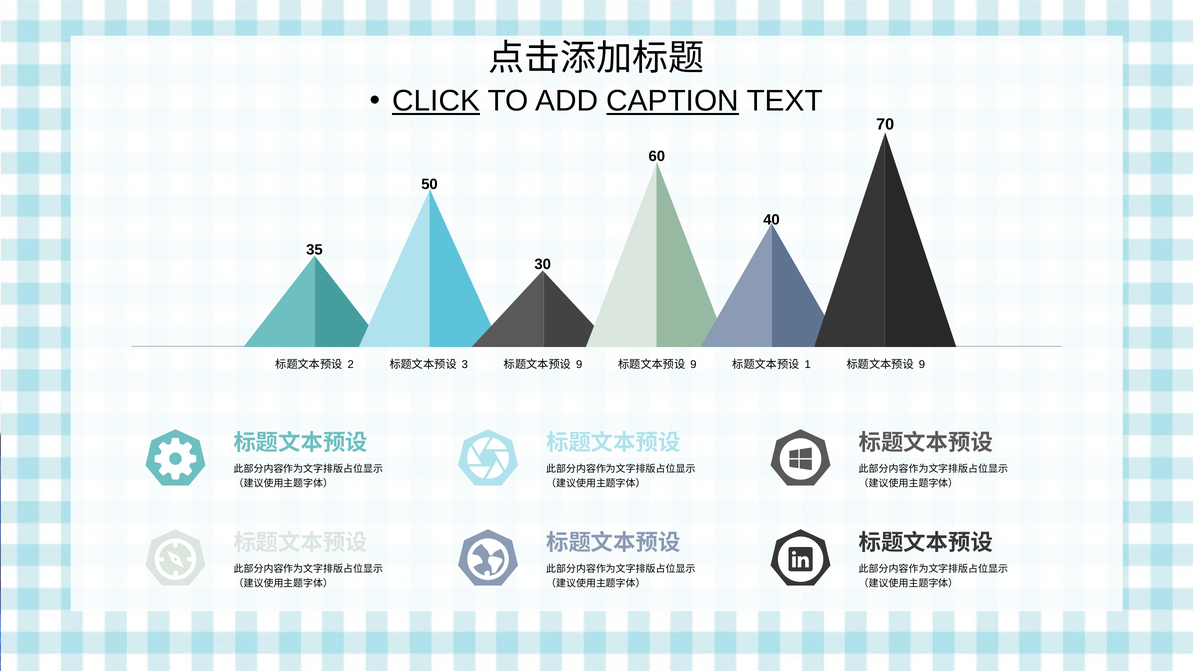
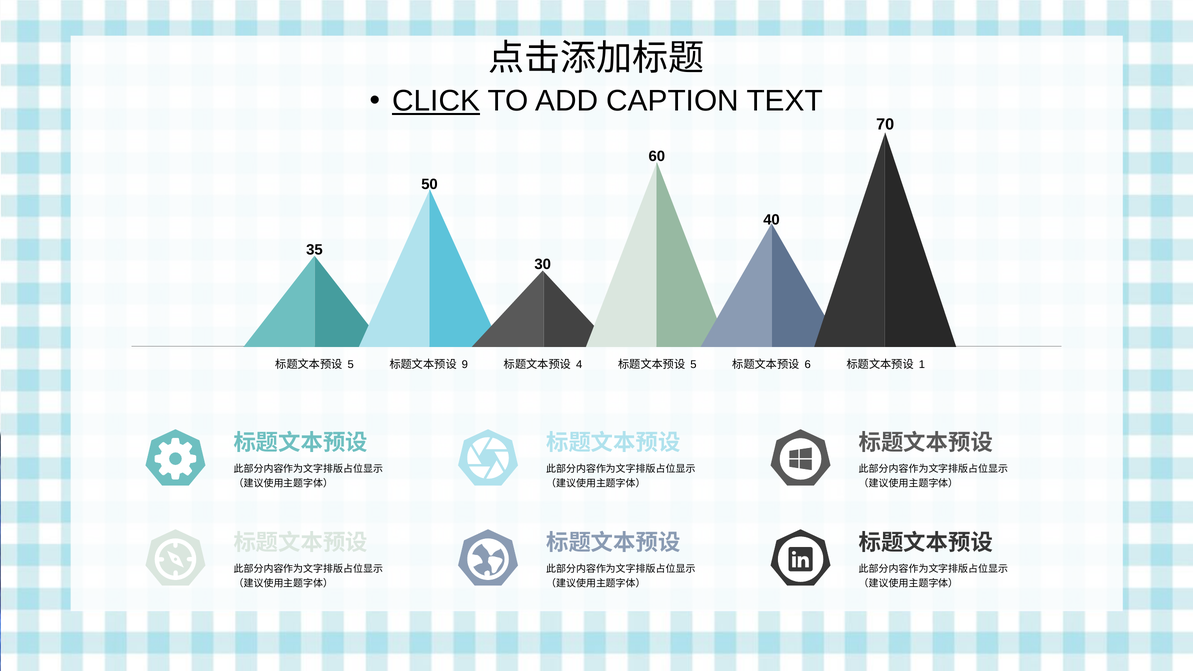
CAPTION underline: present -> none
2 at (351, 364): 2 -> 5
3: 3 -> 9
9 at (579, 364): 9 -> 4
9 at (693, 364): 9 -> 5
1: 1 -> 6
9 at (922, 364): 9 -> 1
